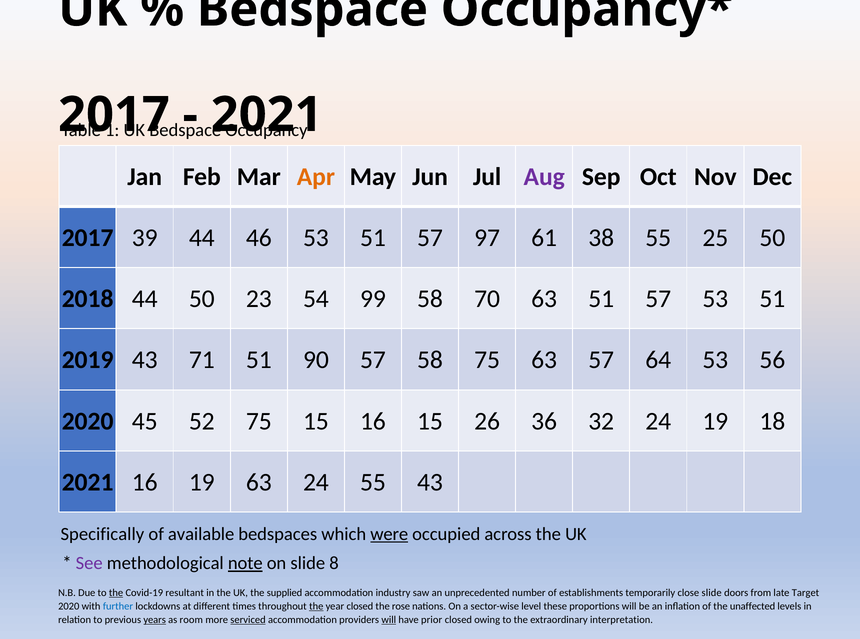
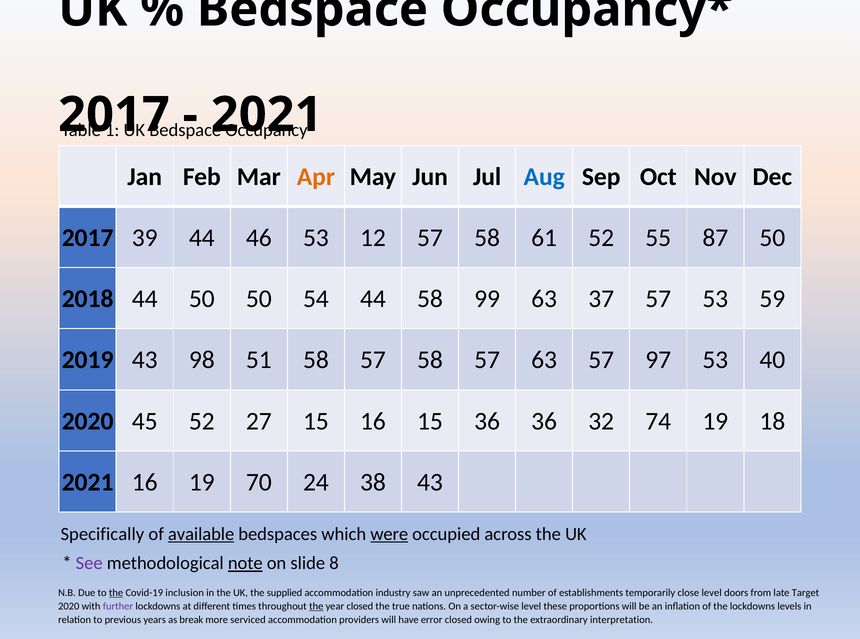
Aug colour: purple -> blue
46 53 51: 51 -> 12
97 at (487, 238): 97 -> 58
61 38: 38 -> 52
25: 25 -> 87
50 23: 23 -> 50
54 99: 99 -> 44
70: 70 -> 99
63 51: 51 -> 37
57 53 51: 51 -> 59
71: 71 -> 98
51 90: 90 -> 58
57 58 75: 75 -> 57
64: 64 -> 97
56: 56 -> 40
52 75: 75 -> 27
15 26: 26 -> 36
32 24: 24 -> 74
19 63: 63 -> 70
24 55: 55 -> 38
available underline: none -> present
resultant: resultant -> inclusion
close slide: slide -> level
further colour: blue -> purple
rose: rose -> true
the unaffected: unaffected -> lockdowns
years underline: present -> none
room: room -> break
serviced underline: present -> none
will at (389, 620) underline: present -> none
prior: prior -> error
